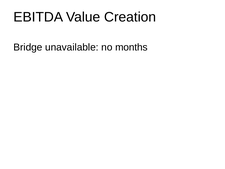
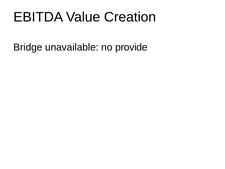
months: months -> provide
